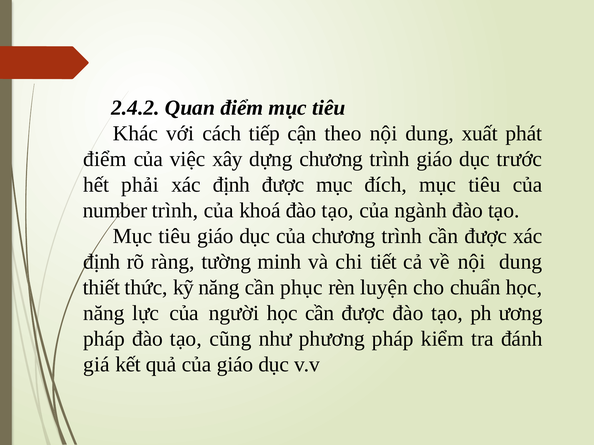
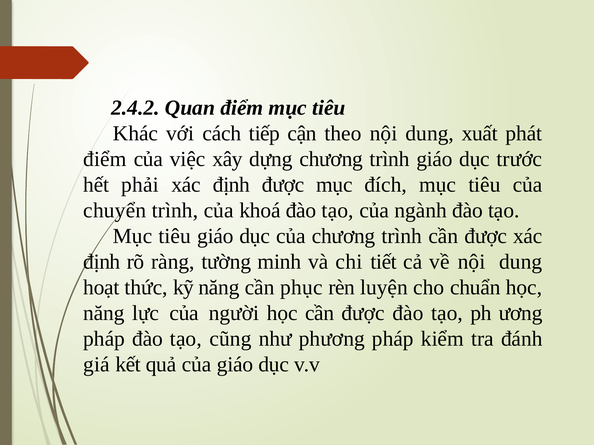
number: number -> chuyển
thiết: thiết -> hoạt
